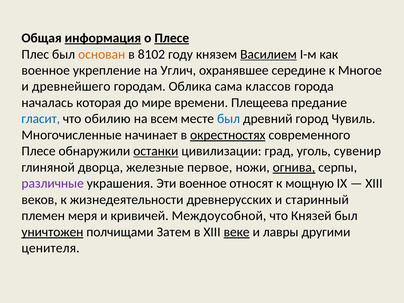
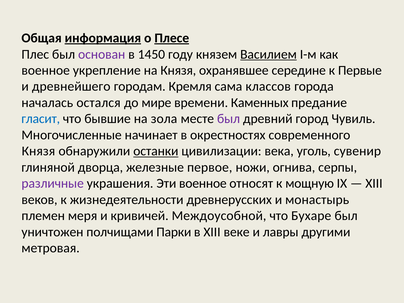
основан colour: orange -> purple
8102: 8102 -> 1450
на Углич: Углич -> Князя
Многое: Многое -> Первые
Облика: Облика -> Кремля
которая: которая -> остался
Плещеева: Плещеева -> Каменных
обилию: обилию -> бывшие
всем: всем -> зола
был at (229, 119) colour: blue -> purple
окрестностях underline: present -> none
Плесе at (39, 151): Плесе -> Князя
град: град -> века
огнива underline: present -> none
старинный: старинный -> монастырь
Князей: Князей -> Бухаре
уничтожен underline: present -> none
Затем: Затем -> Парки
веке underline: present -> none
ценителя: ценителя -> метровая
